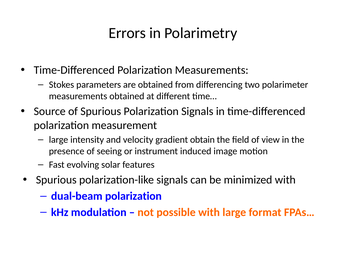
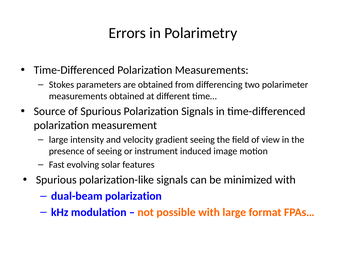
gradient obtain: obtain -> seeing
